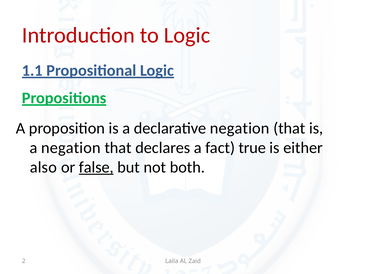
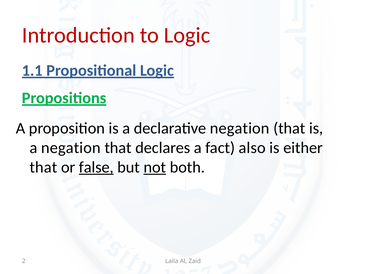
true: true -> also
also at (43, 168): also -> that
not underline: none -> present
